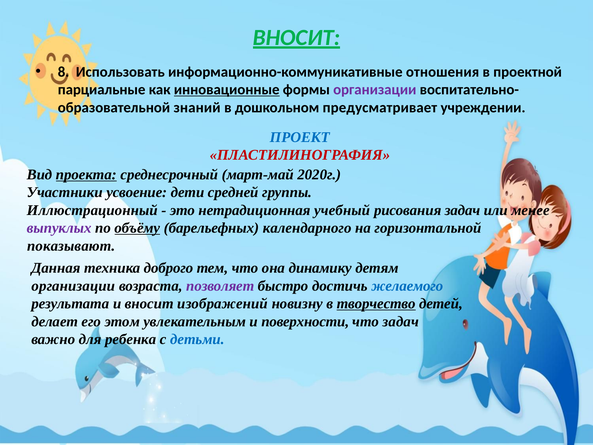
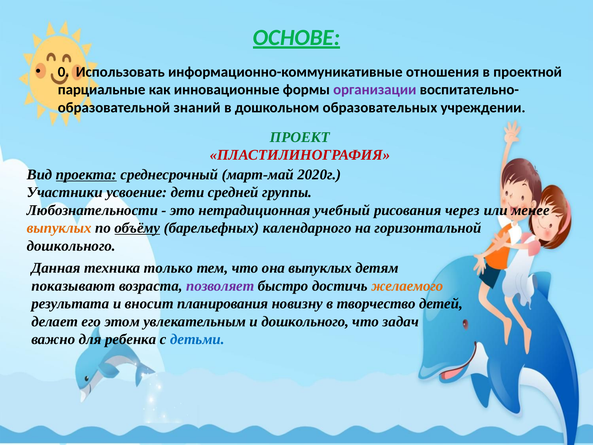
ВНОСИТ at (296, 38): ВНОСИТ -> ОСНОВЕ
8: 8 -> 0
инновационные underline: present -> none
предусматривает: предусматривает -> образовательных
ПРОЕКТ colour: blue -> green
Иллюстрационный: Иллюстрационный -> Любознательности
рисования задач: задач -> через
выпуклых at (59, 228) colour: purple -> orange
показывают at (71, 246): показывают -> дошкольного
доброго: доброго -> только
она динамику: динамику -> выпуклых
организации at (73, 286): организации -> показывают
желаемого colour: blue -> orange
изображений: изображений -> планирования
творчество underline: present -> none
и поверхности: поверхности -> дошкольного
